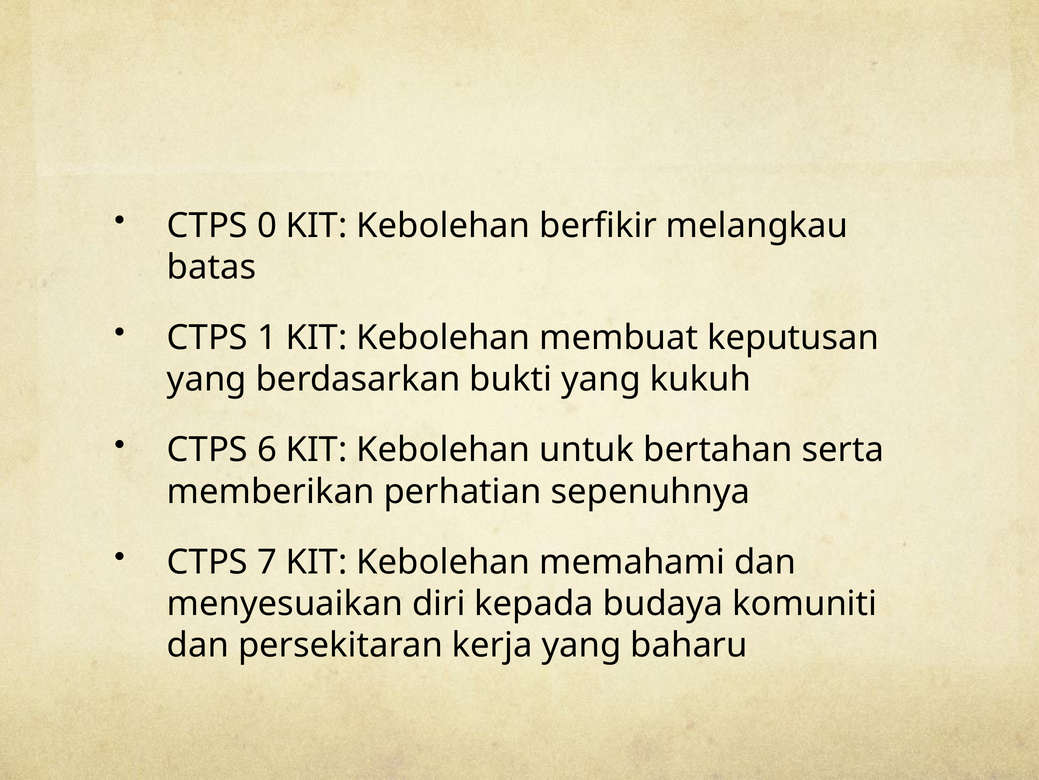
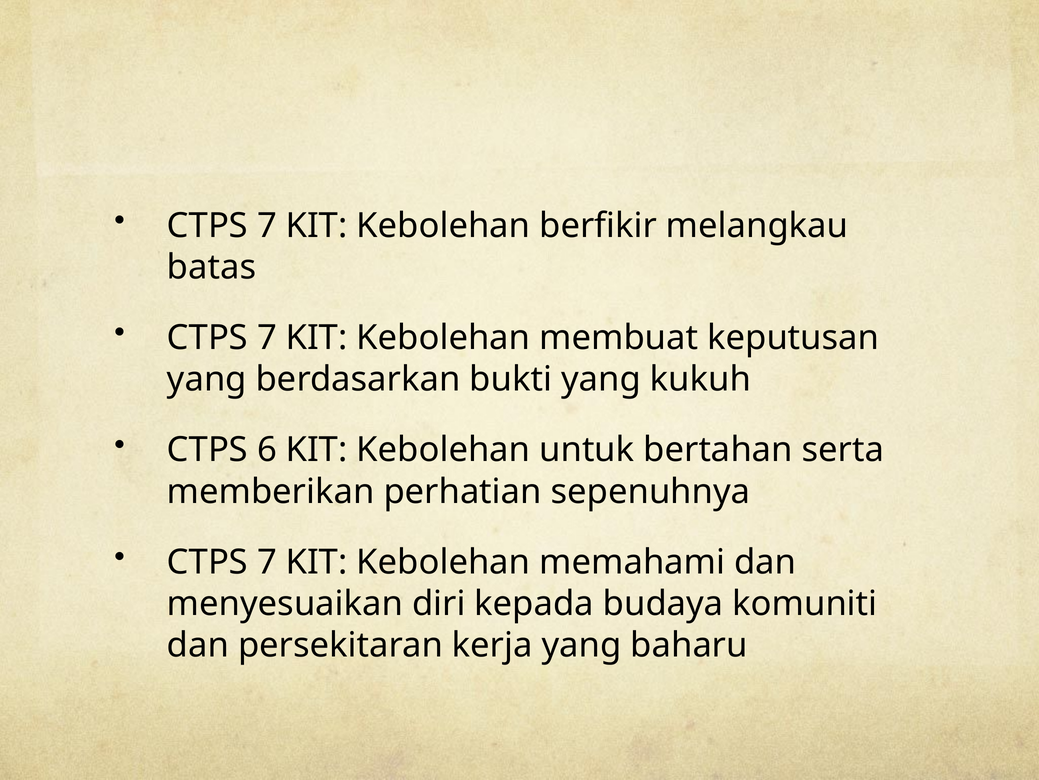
0 at (267, 226): 0 -> 7
1 at (267, 338): 1 -> 7
